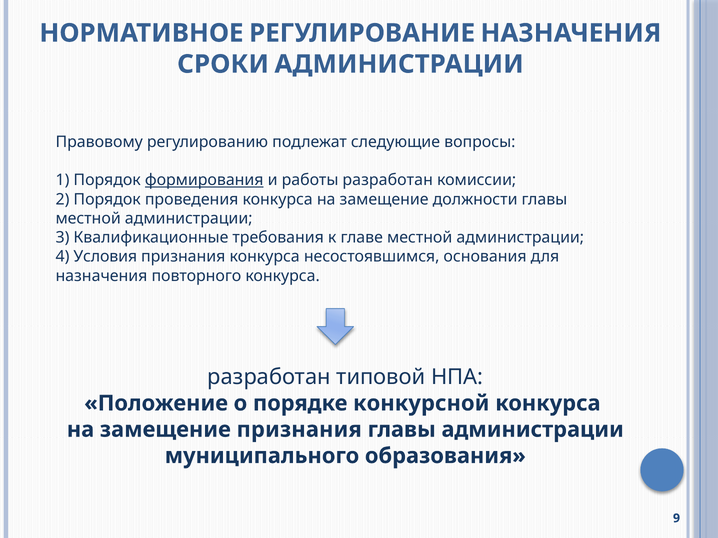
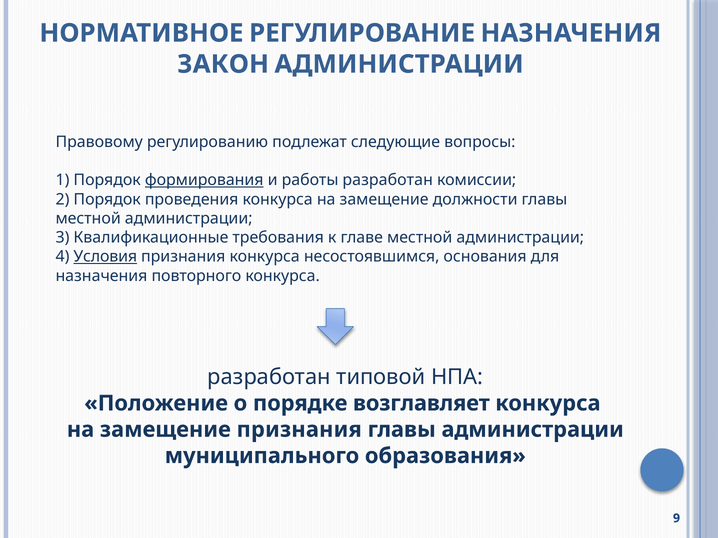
СРОКИ: СРОКИ -> ЗАКОН
Условия underline: none -> present
конкурсной: конкурсной -> возглавляет
